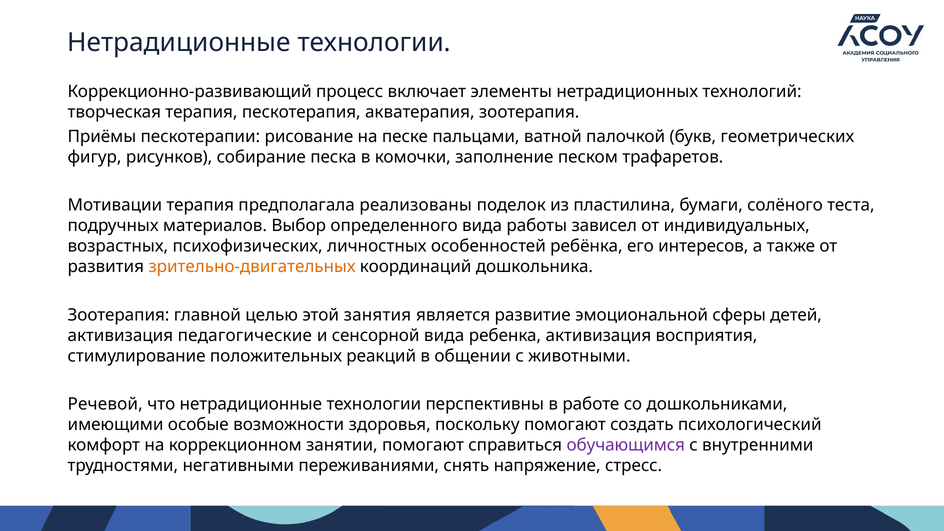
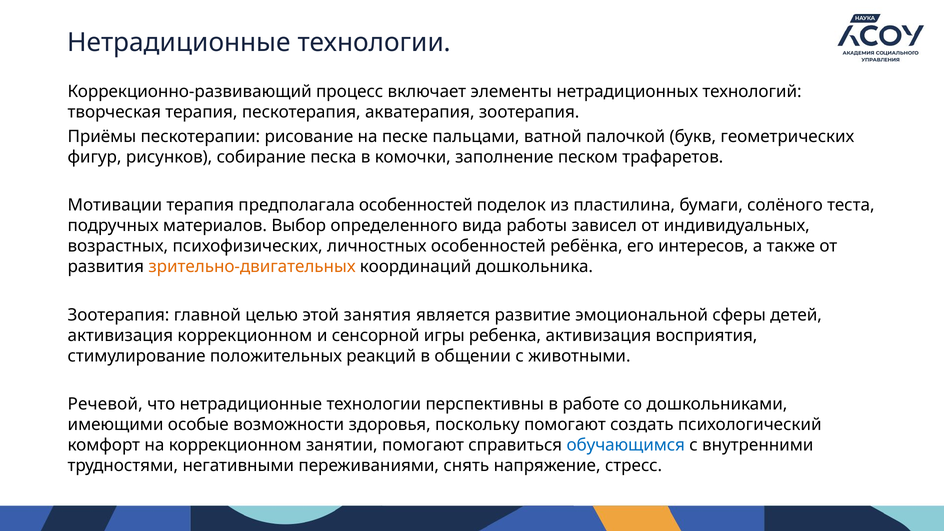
предполагала реализованы: реализованы -> особенностей
активизация педагогические: педагогические -> коррекционном
сенсорной вида: вида -> игры
обучающимся colour: purple -> blue
